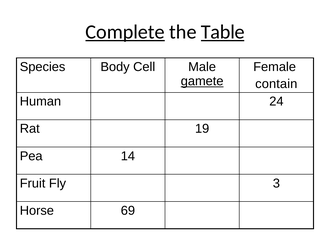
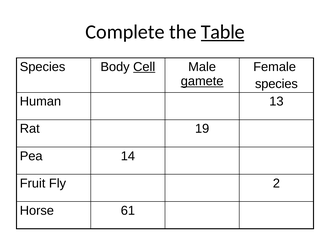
Complete underline: present -> none
Cell underline: none -> present
contain at (276, 84): contain -> species
24: 24 -> 13
3: 3 -> 2
69: 69 -> 61
